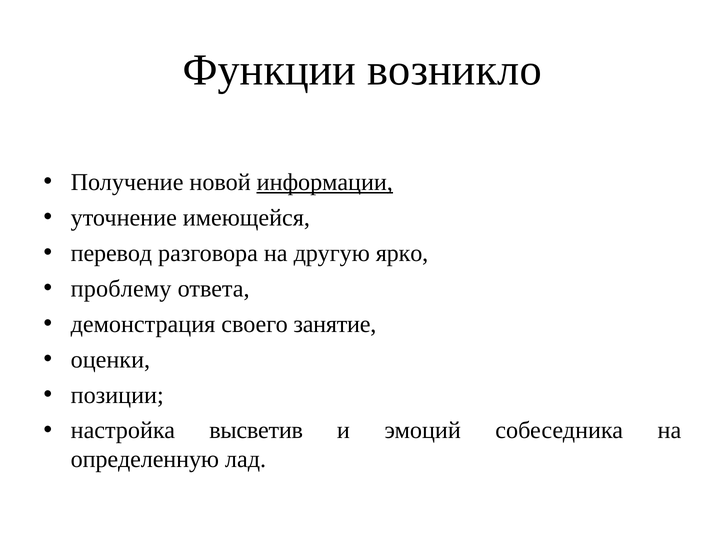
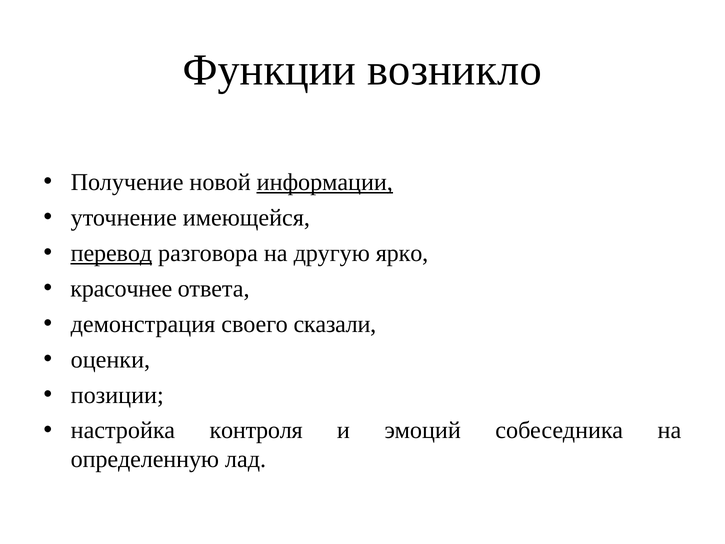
перевод underline: none -> present
проблему: проблему -> красочнее
занятие: занятие -> сказали
высветив: высветив -> контроля
